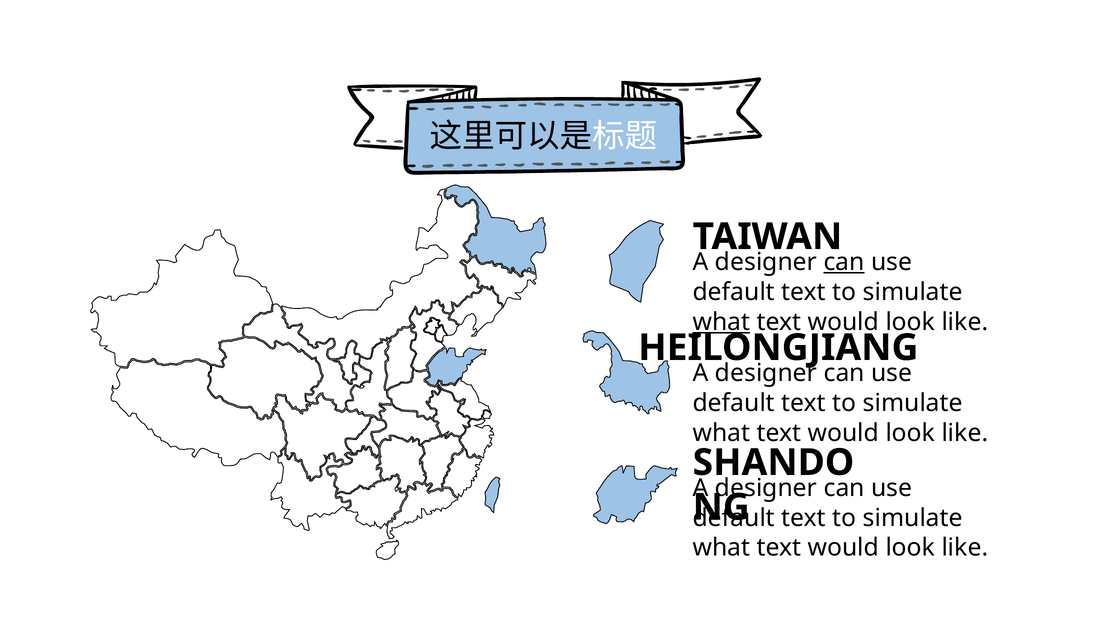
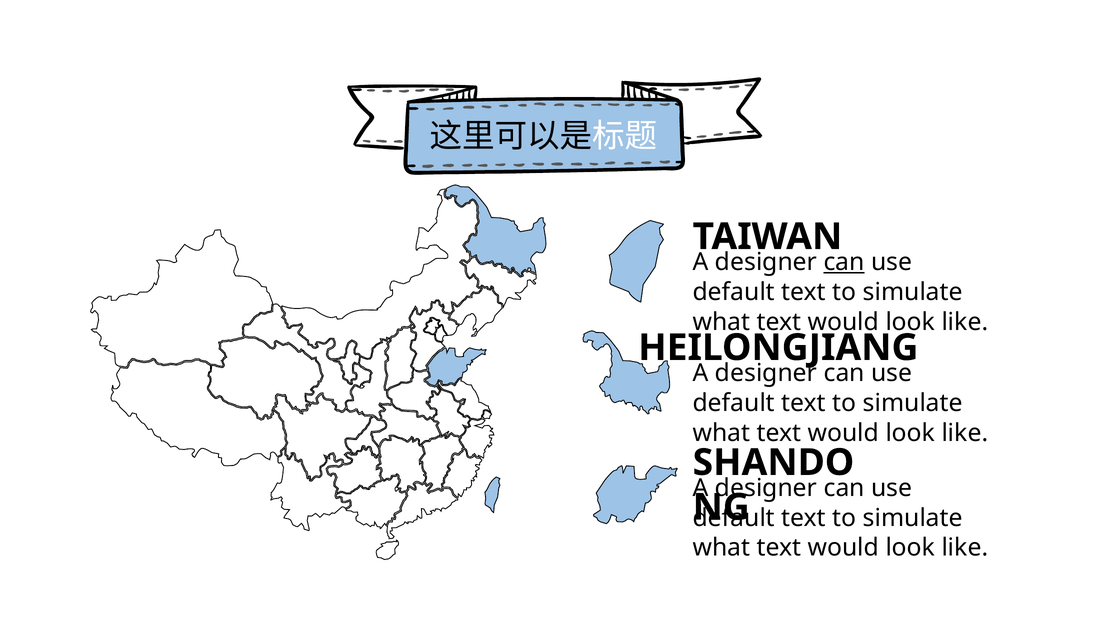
what at (721, 322) underline: present -> none
